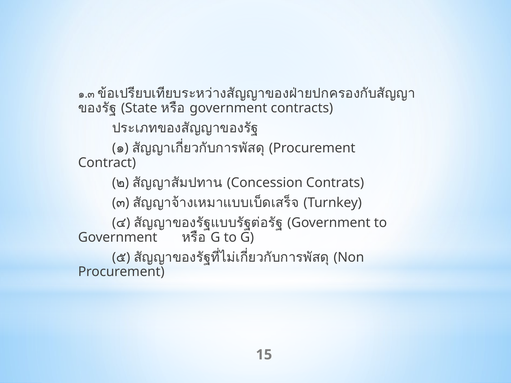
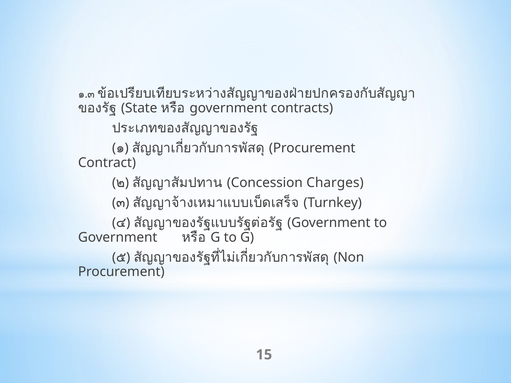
Contrats: Contrats -> Charges
